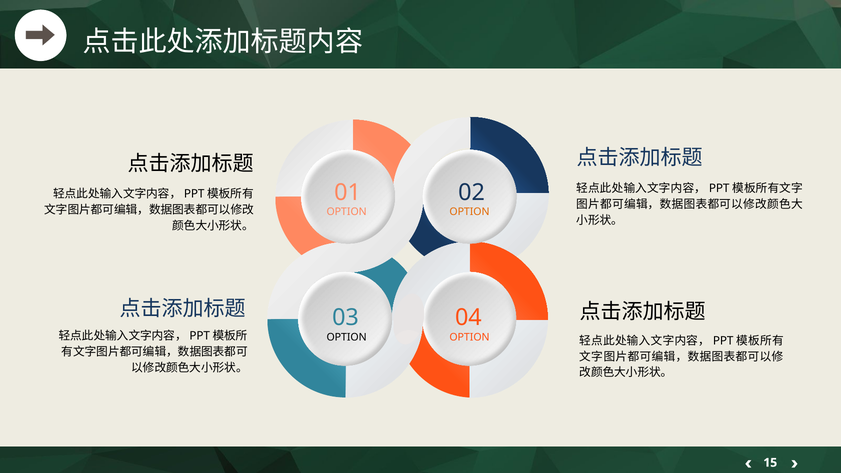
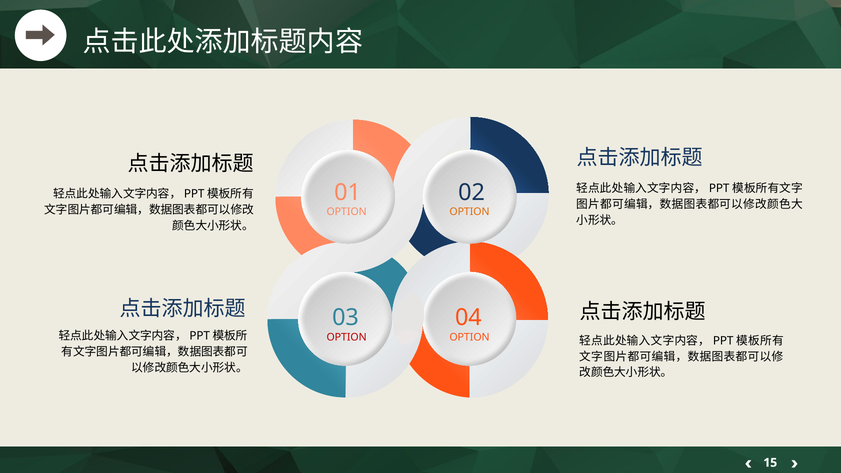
OPTION at (347, 337) colour: black -> red
